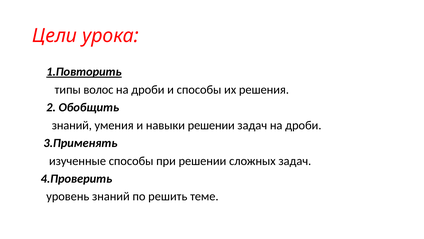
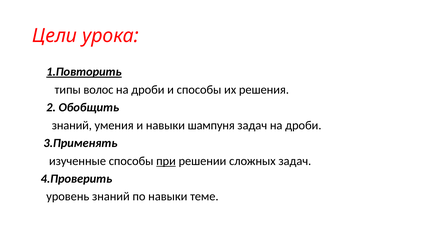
навыки решении: решении -> шампуня
при underline: none -> present
по решить: решить -> навыки
